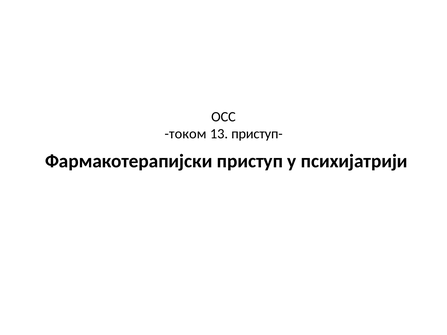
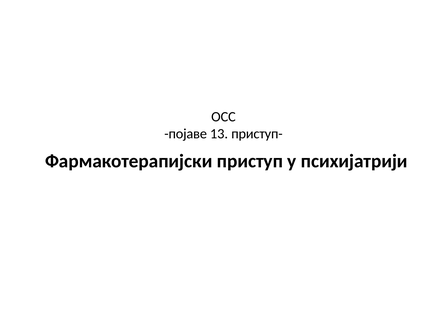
током: током -> појаве
